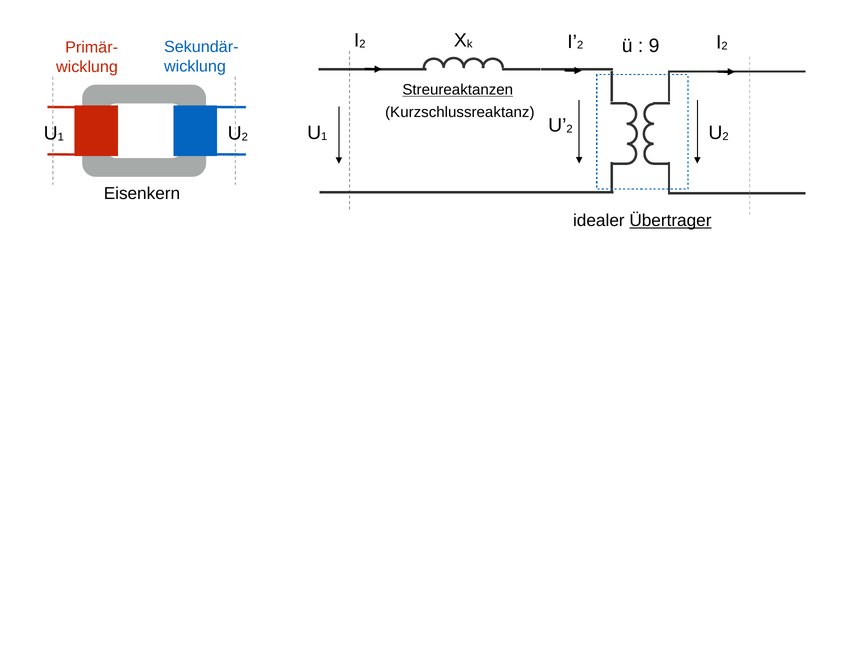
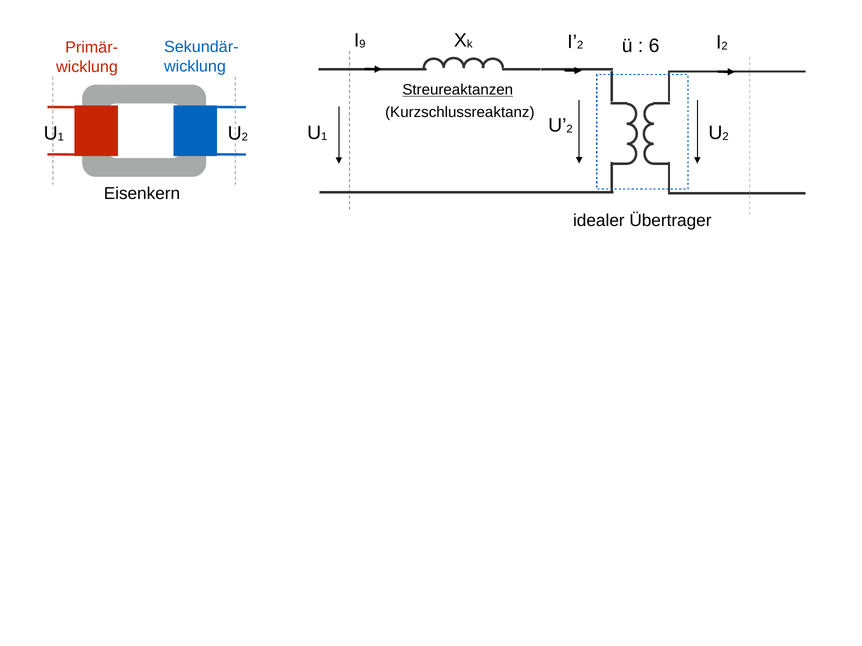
2 at (362, 44): 2 -> 9
9: 9 -> 6
Übertrager underline: present -> none
